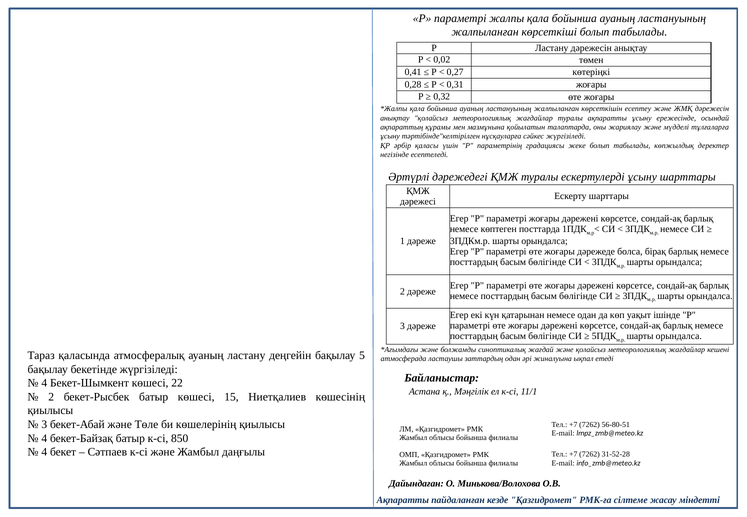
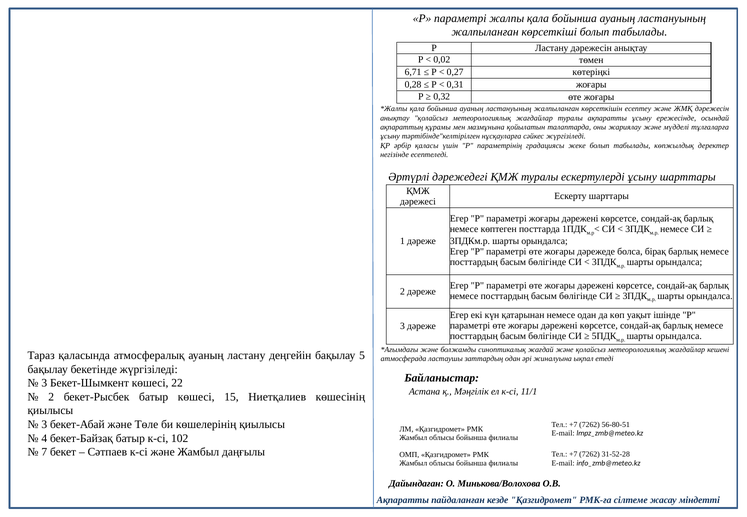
0,41: 0,41 -> 6,71
4 at (44, 383): 4 -> 3
850: 850 -> 102
4 at (44, 452): 4 -> 7
